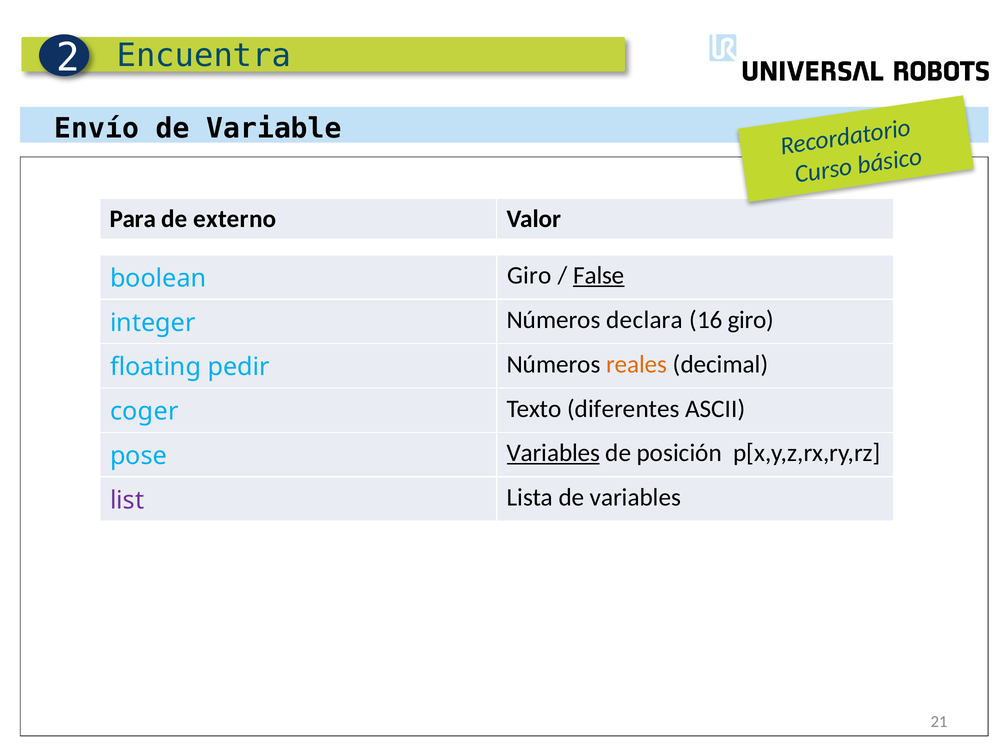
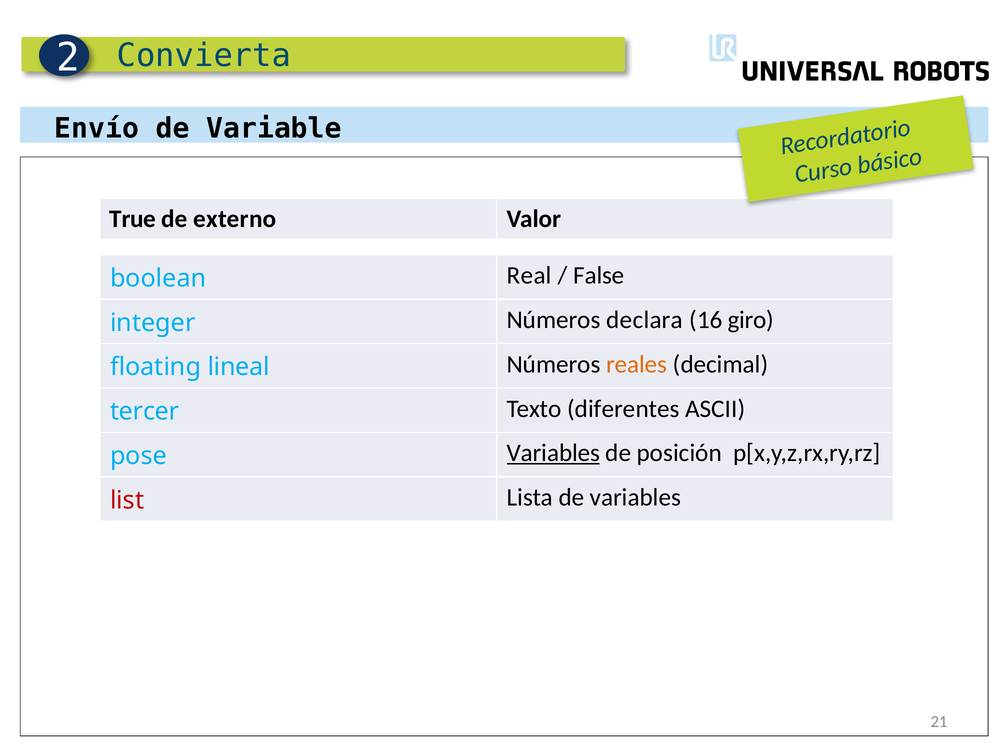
Encuentra: Encuentra -> Convierta
Para: Para -> True
boolean Giro: Giro -> Real
False underline: present -> none
pedir: pedir -> lineal
coger: coger -> tercer
list colour: purple -> red
